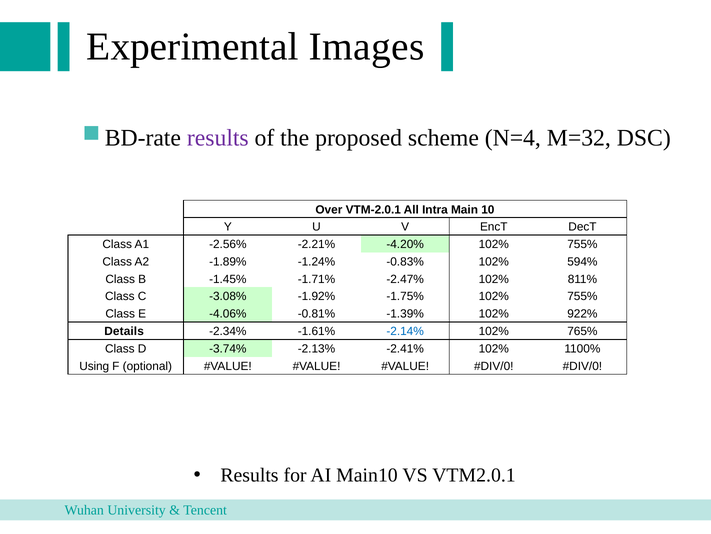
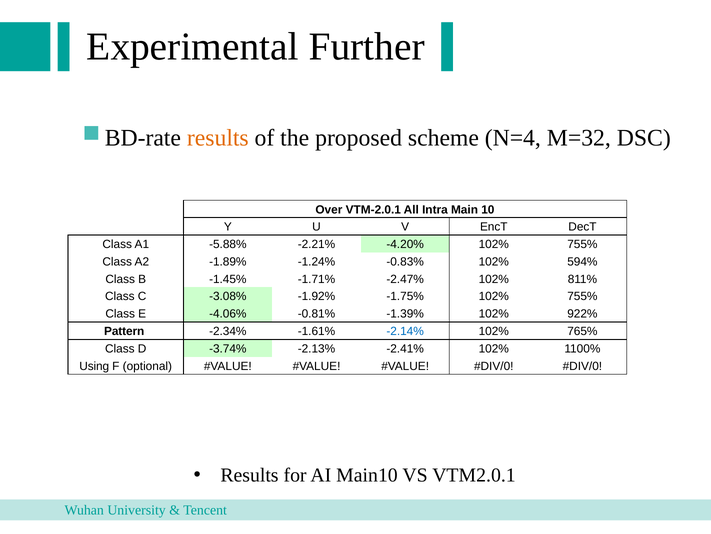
Images: Images -> Further
results at (218, 138) colour: purple -> orange
-2.56%: -2.56% -> -5.88%
Details: Details -> Pattern
